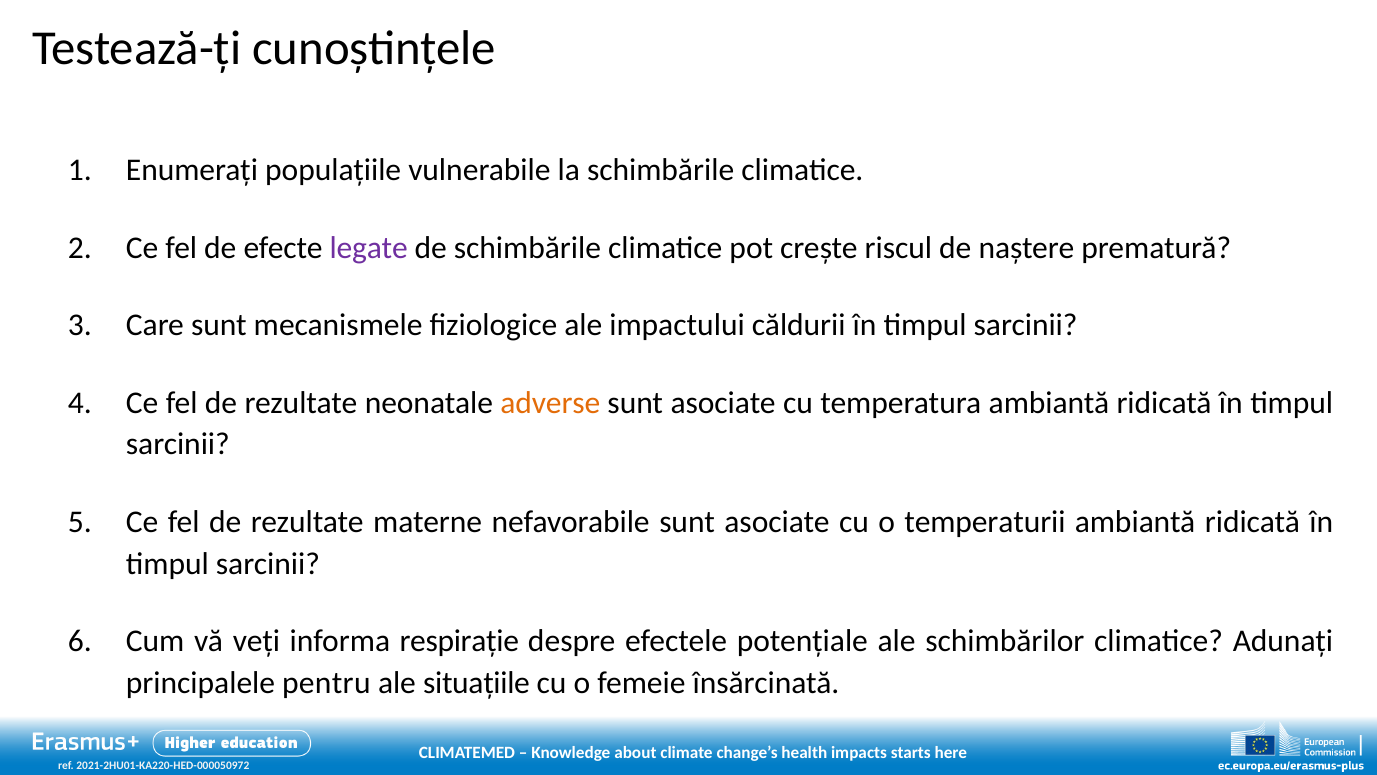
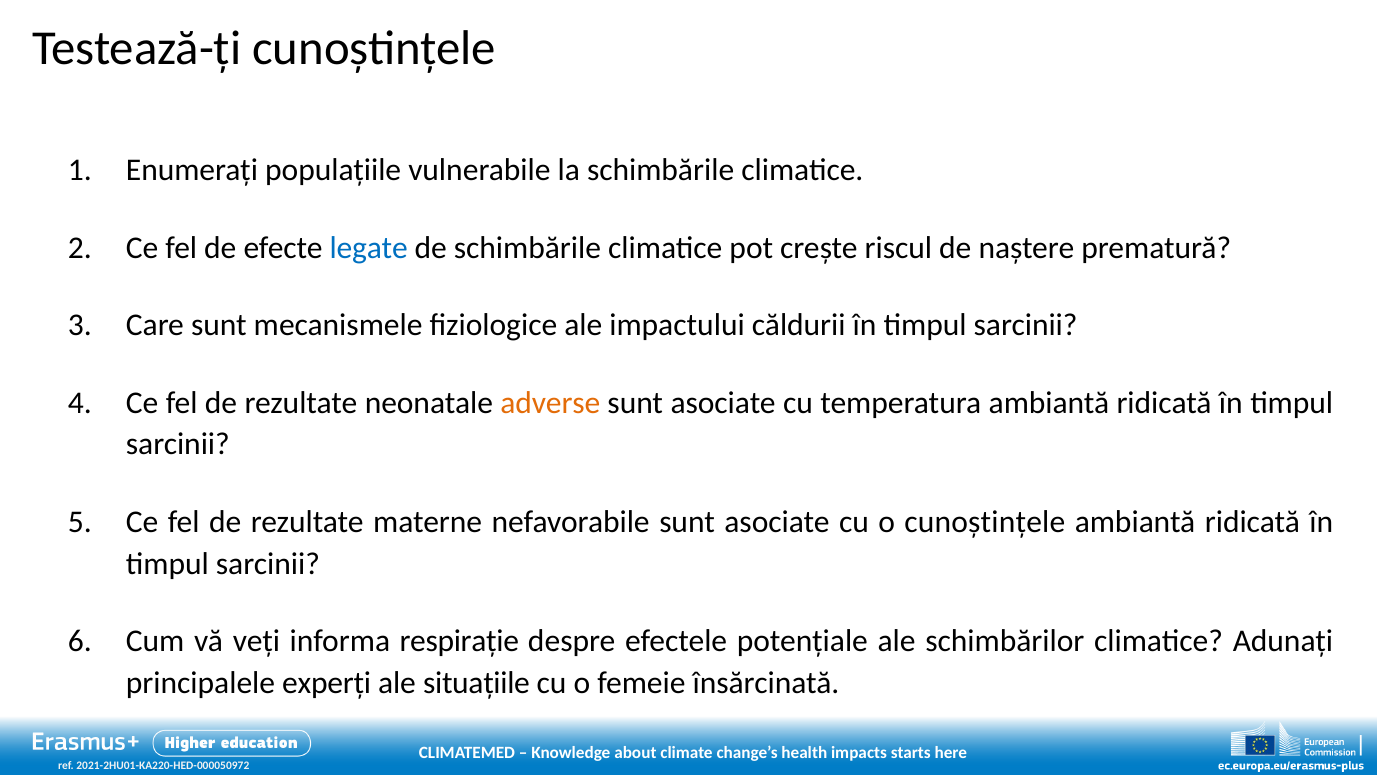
legate colour: purple -> blue
o temperaturii: temperaturii -> cunoștințele
pentru: pentru -> experți
